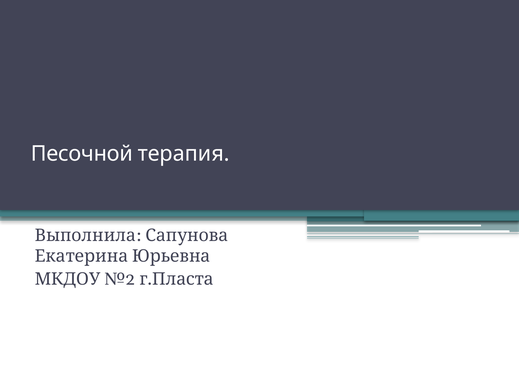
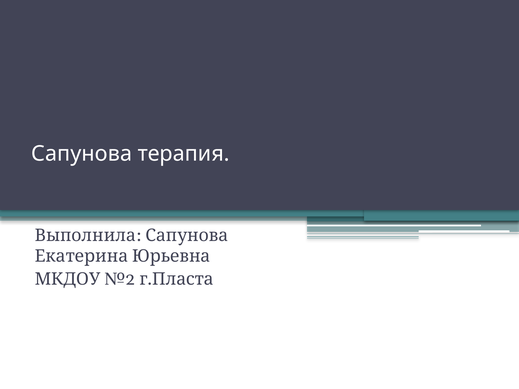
Песочной at (82, 154): Песочной -> Сапунова
